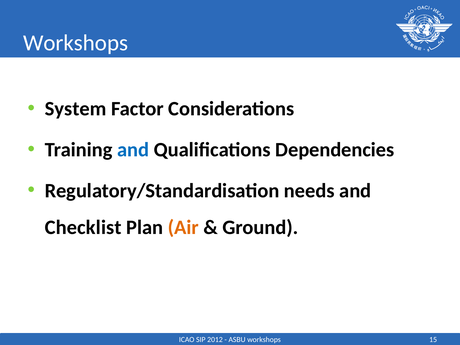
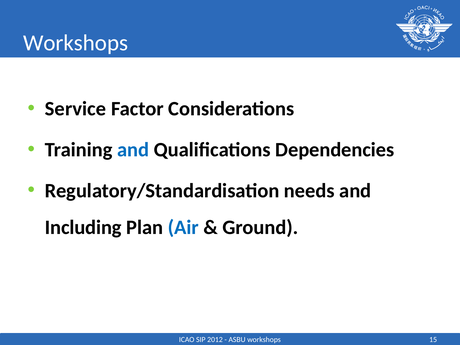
System: System -> Service
Checklist: Checklist -> Including
Air colour: orange -> blue
